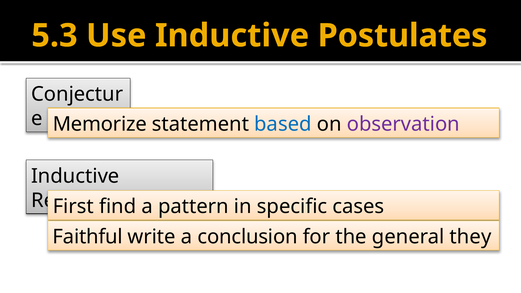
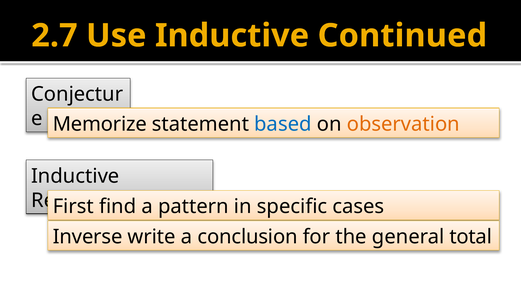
5.3: 5.3 -> 2.7
Postulates: Postulates -> Continued
observation colour: purple -> orange
Faithful: Faithful -> Inverse
they: they -> total
